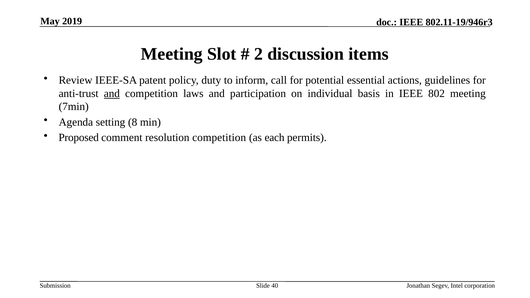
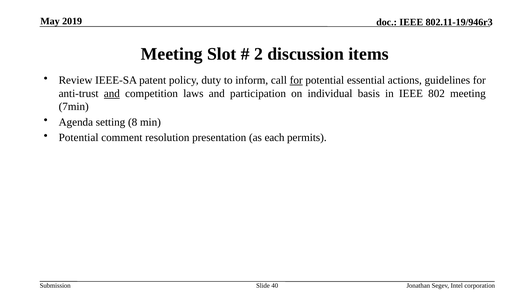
for at (296, 80) underline: none -> present
Proposed at (79, 138): Proposed -> Potential
resolution competition: competition -> presentation
